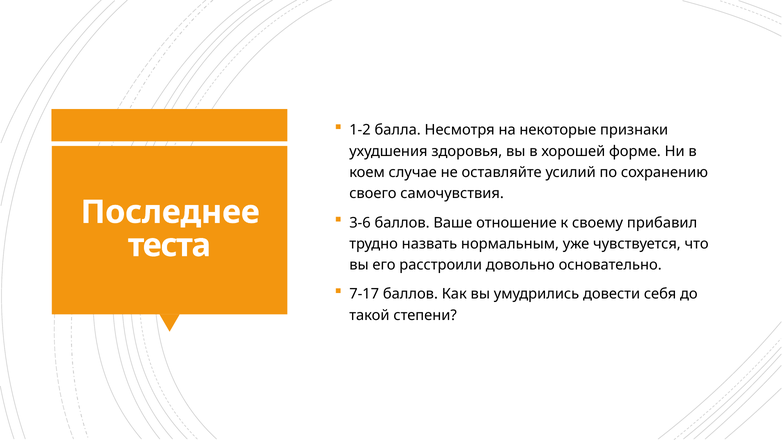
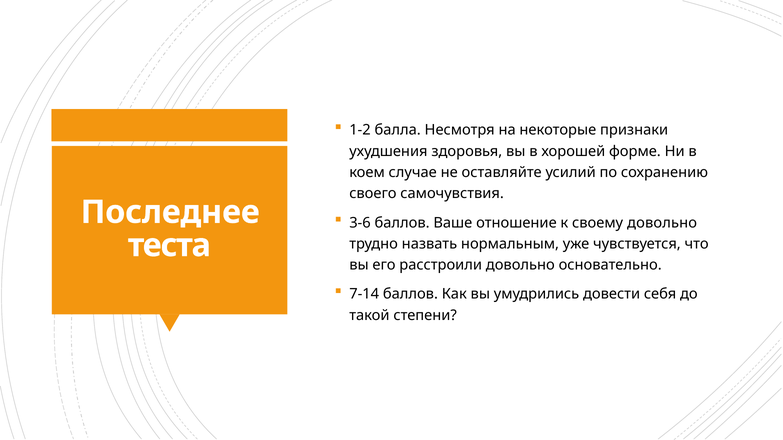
своему прибавил: прибавил -> довольно
7-17: 7-17 -> 7-14
